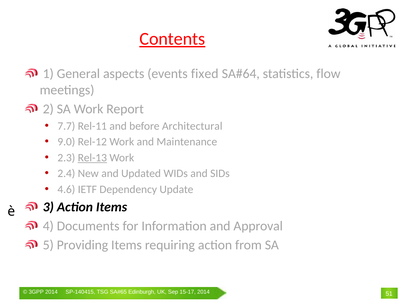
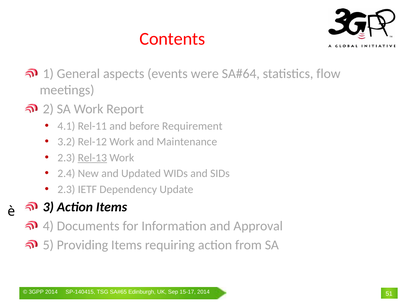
Contents underline: present -> none
fixed: fixed -> were
7.7: 7.7 -> 4.1
Architectural: Architectural -> Requirement
9.0: 9.0 -> 3.2
4.6 at (66, 189): 4.6 -> 2.3
